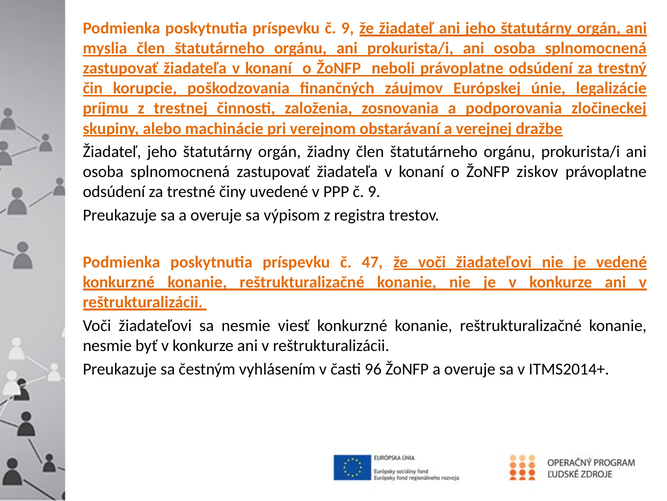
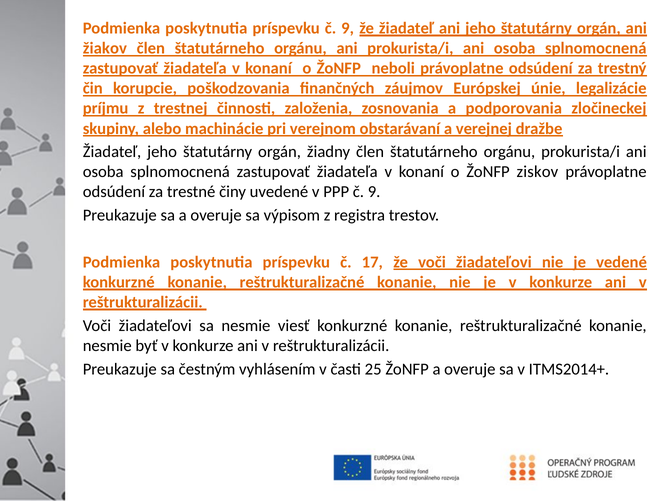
myslia: myslia -> žiakov
47: 47 -> 17
96: 96 -> 25
